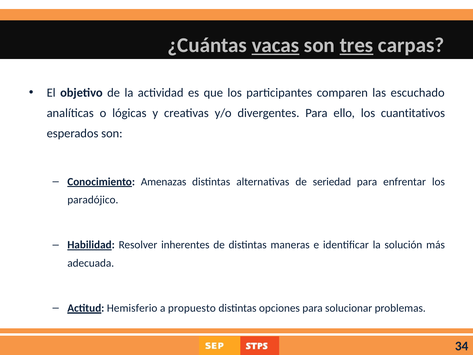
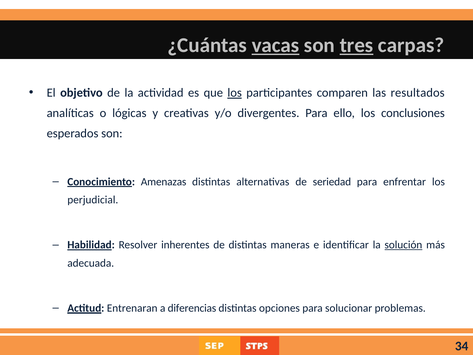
los at (235, 93) underline: none -> present
escuchado: escuchado -> resultados
cuantitativos: cuantitativos -> conclusiones
paradójico: paradójico -> perjudicial
solución underline: none -> present
Hemisferio: Hemisferio -> Entrenaran
propuesto: propuesto -> diferencias
